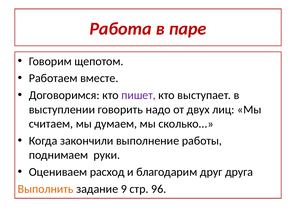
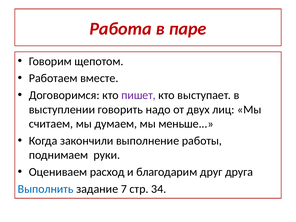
сколько: сколько -> меньше
Выполнить colour: orange -> blue
9: 9 -> 7
96: 96 -> 34
